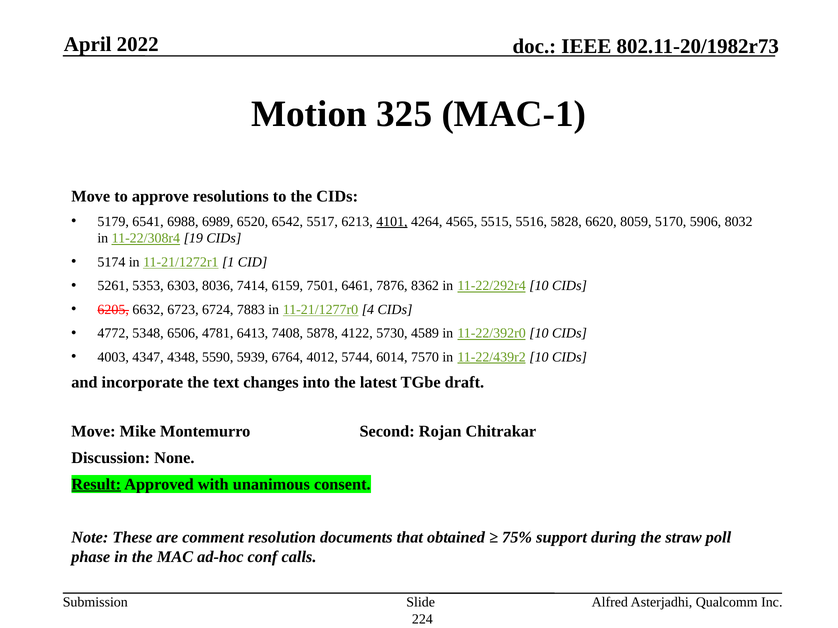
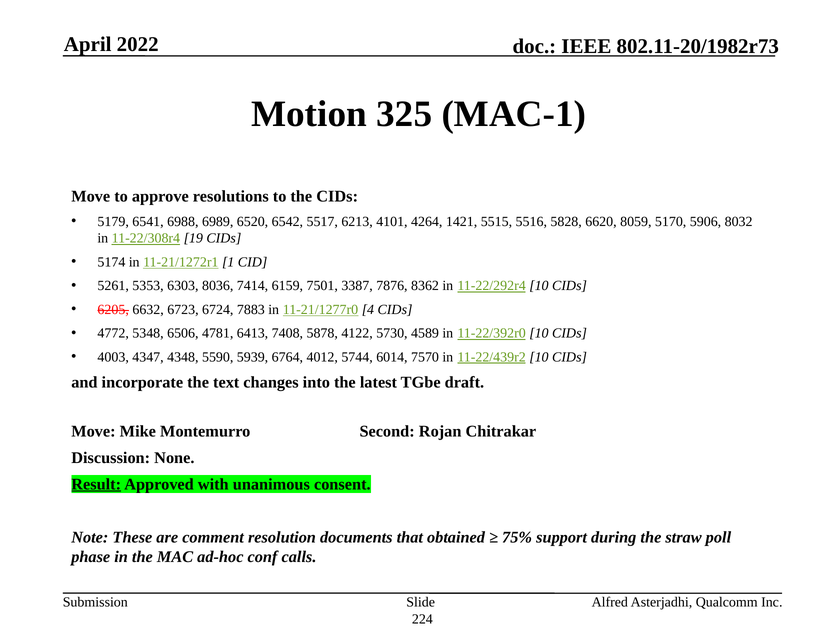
4101 underline: present -> none
4565: 4565 -> 1421
6461: 6461 -> 3387
